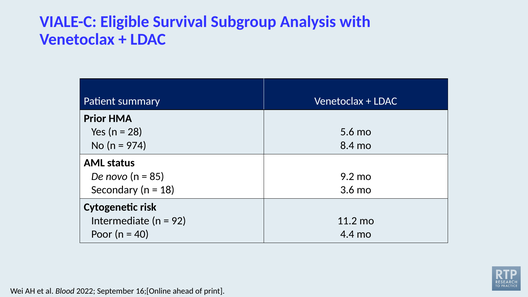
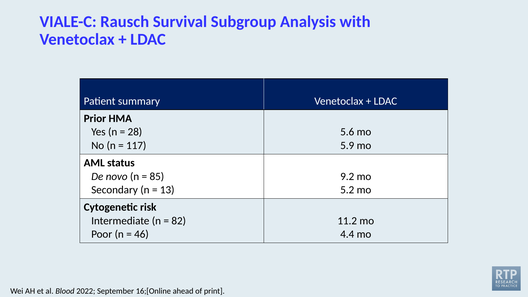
Eligible: Eligible -> Rausch
974: 974 -> 117
8.4: 8.4 -> 5.9
18: 18 -> 13
3.6: 3.6 -> 5.2
92: 92 -> 82
40: 40 -> 46
